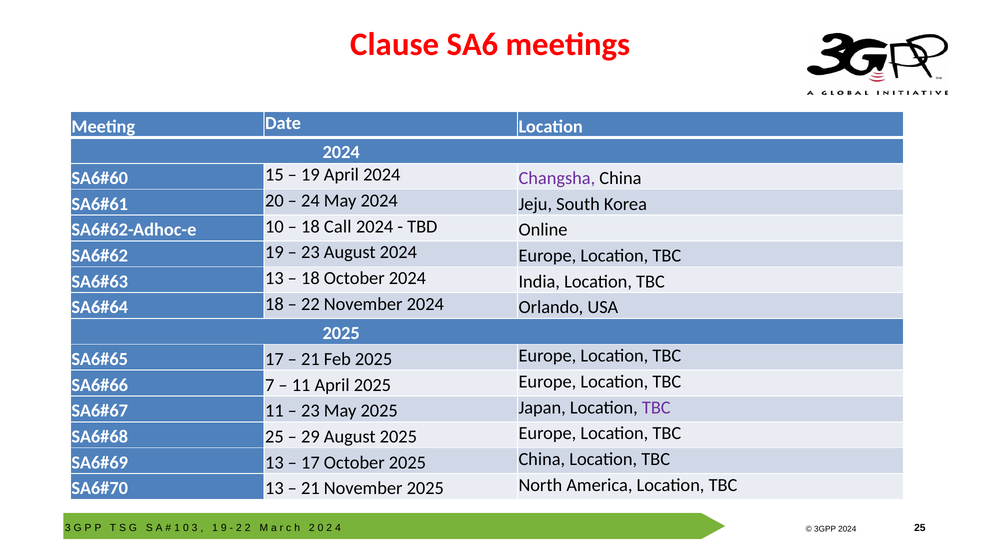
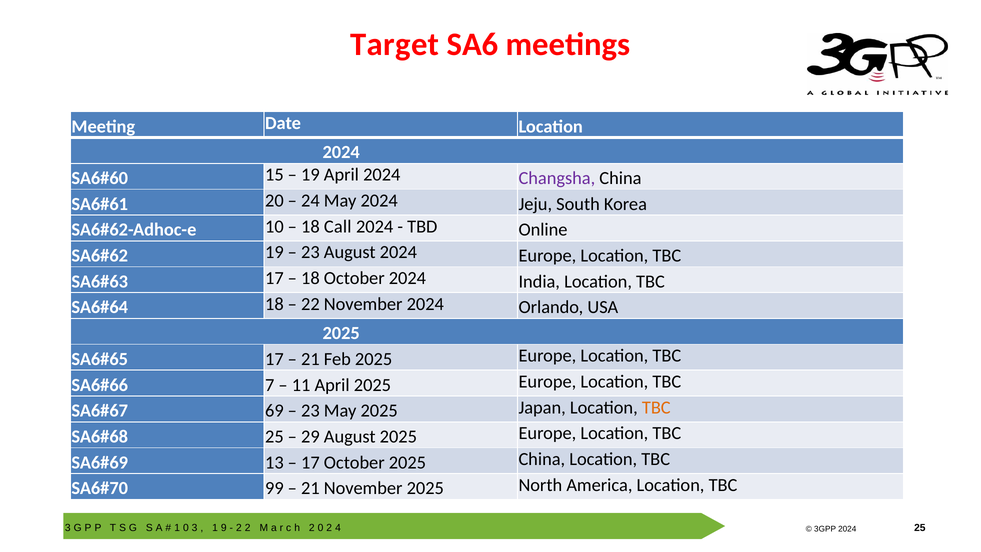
Clause: Clause -> Target
13 at (274, 278): 13 -> 17
11 at (274, 411): 11 -> 69
TBC at (656, 407) colour: purple -> orange
13 at (274, 488): 13 -> 99
